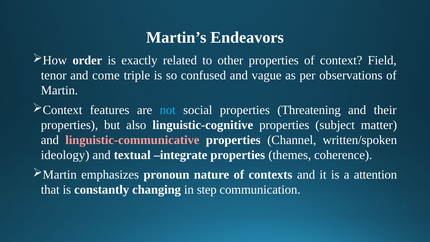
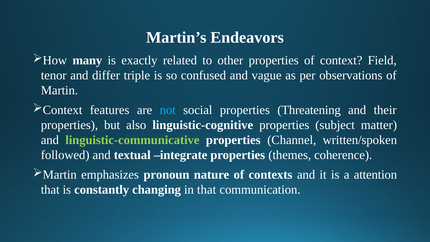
order: order -> many
come: come -> differ
linguistic-communicative colour: pink -> light green
ideology: ideology -> followed
in step: step -> that
